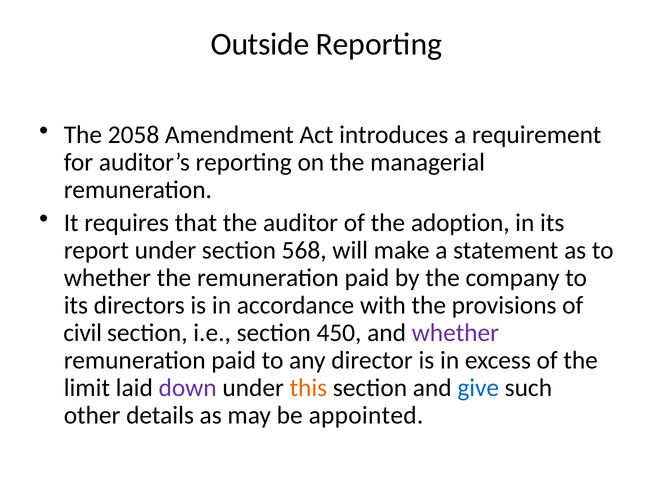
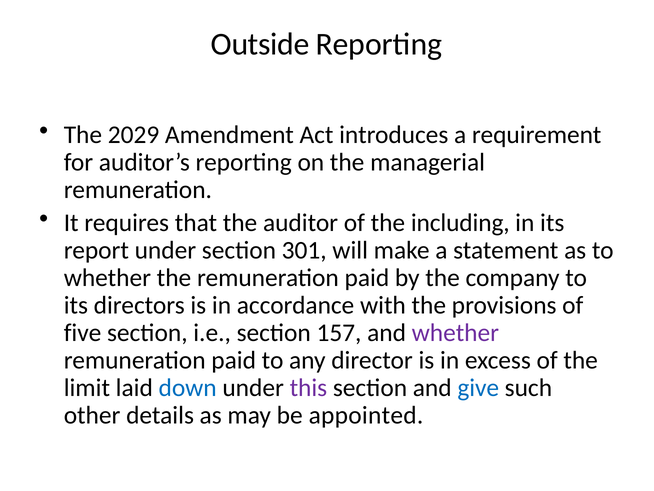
2058: 2058 -> 2029
adoption: adoption -> including
568: 568 -> 301
civil: civil -> five
450: 450 -> 157
down colour: purple -> blue
this colour: orange -> purple
